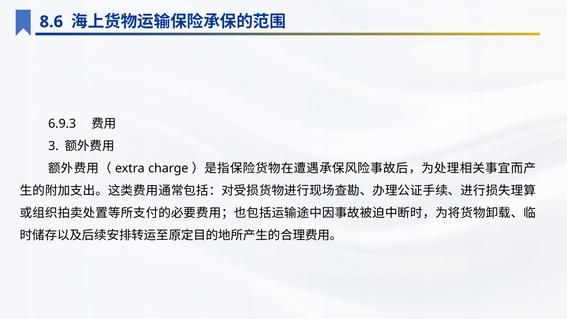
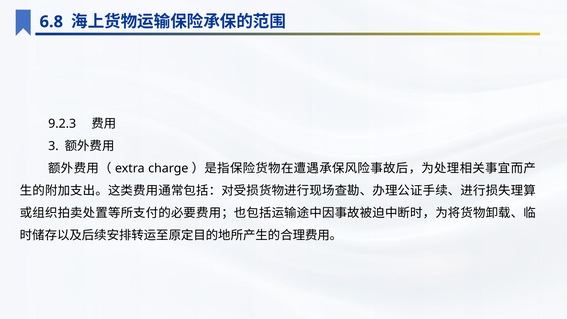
8.6: 8.6 -> 6.8
6.9.3: 6.9.3 -> 9.2.3
